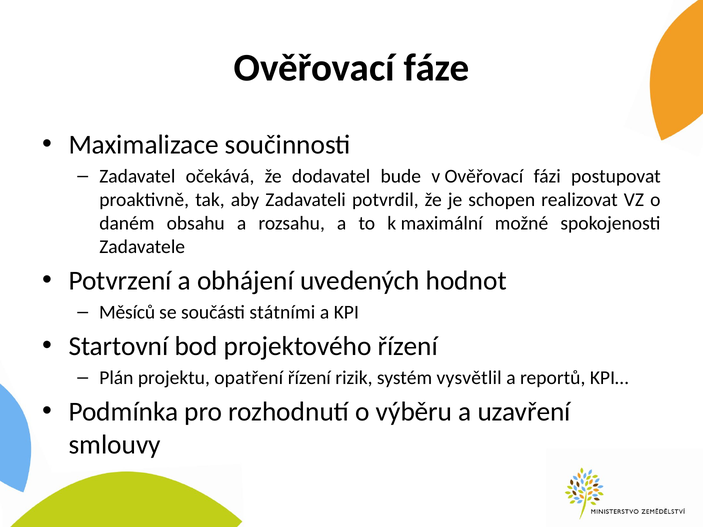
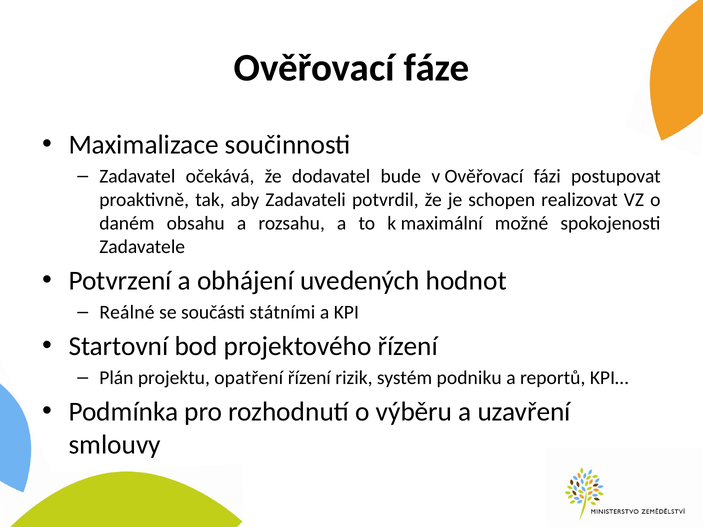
Měsíců: Měsíců -> Reálné
vysvětlil: vysvětlil -> podniku
